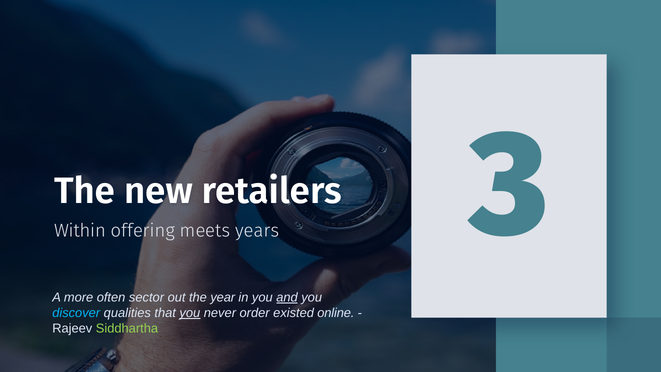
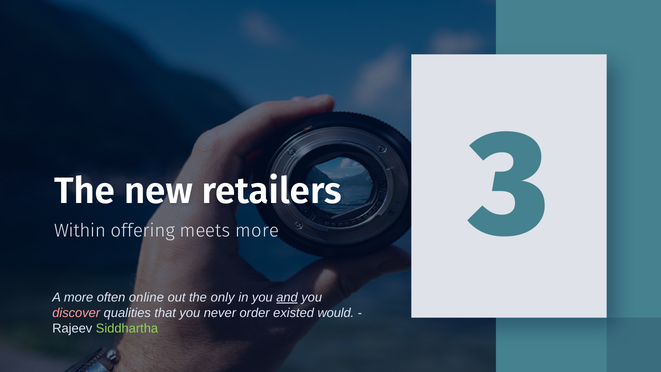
meets years: years -> more
sector: sector -> online
year: year -> only
discover colour: light blue -> pink
you at (190, 313) underline: present -> none
online: online -> would
